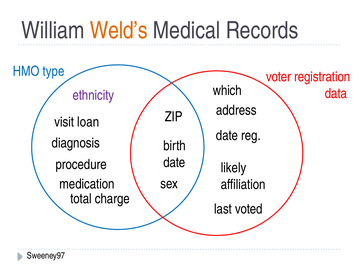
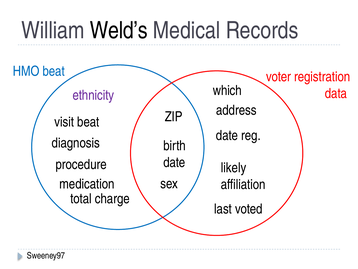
Weld’s colour: orange -> black
HMO type: type -> beat
visit loan: loan -> beat
